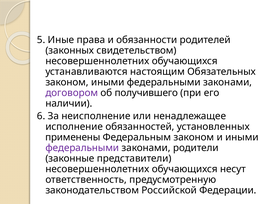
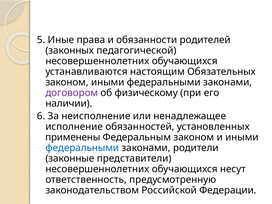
свидетельством: свидетельством -> педагогической
получившего: получившего -> физическому
федеральными at (82, 148) colour: purple -> blue
